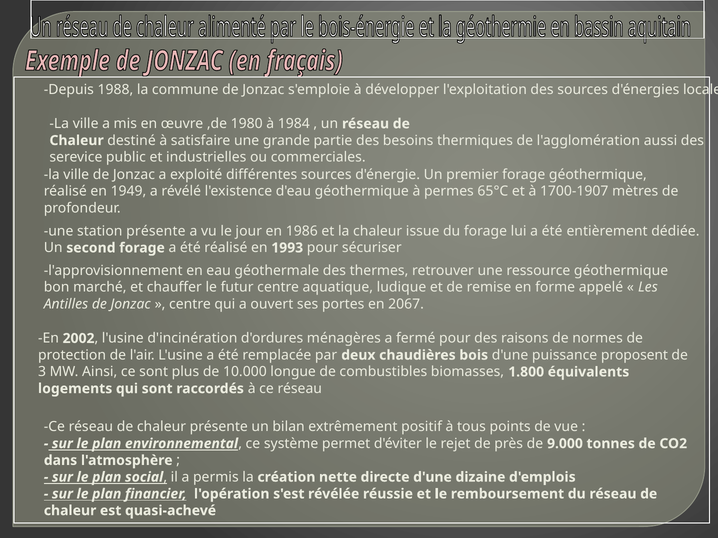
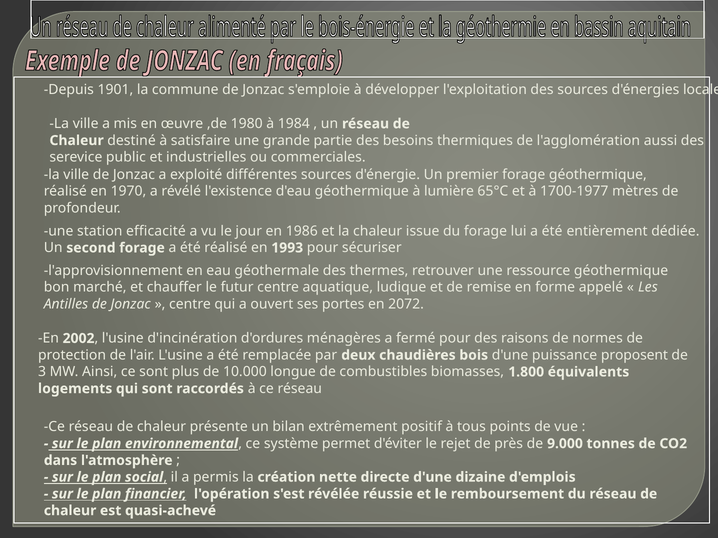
1988: 1988 -> 1901
1949: 1949 -> 1970
permes: permes -> lumière
1700-1907: 1700-1907 -> 1700-1977
station présente: présente -> efficacité
2067: 2067 -> 2072
